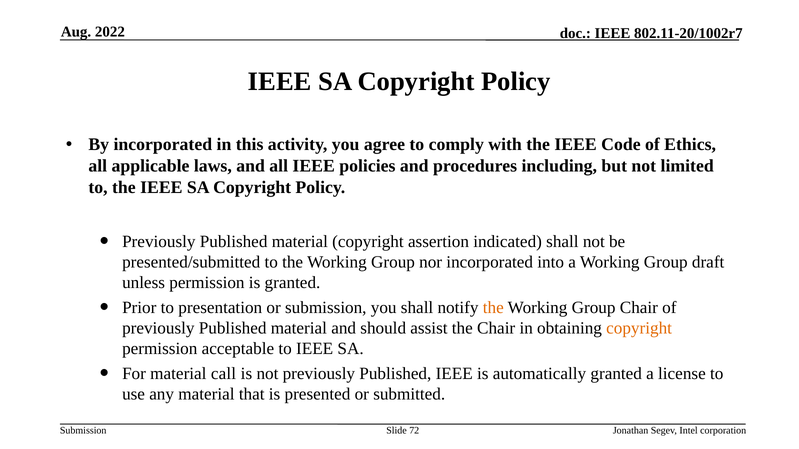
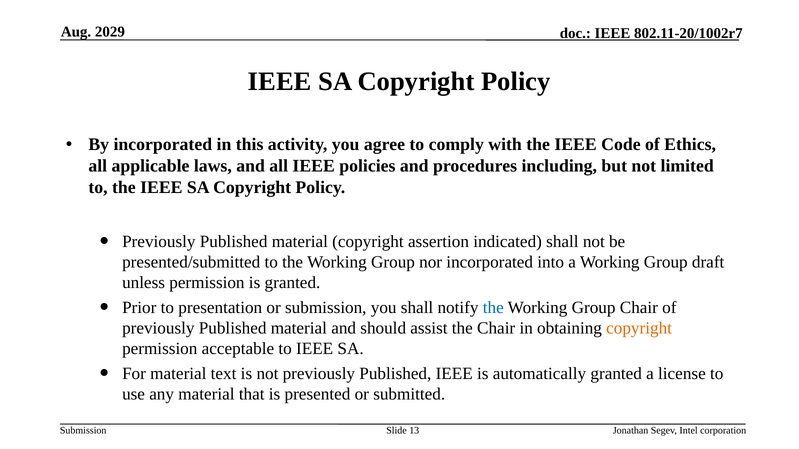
2022: 2022 -> 2029
the at (493, 308) colour: orange -> blue
call: call -> text
72: 72 -> 13
